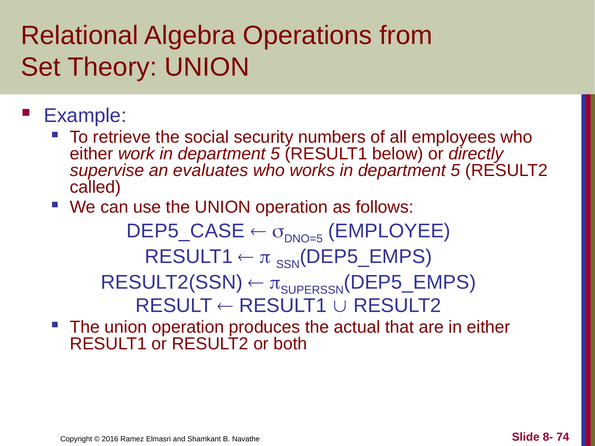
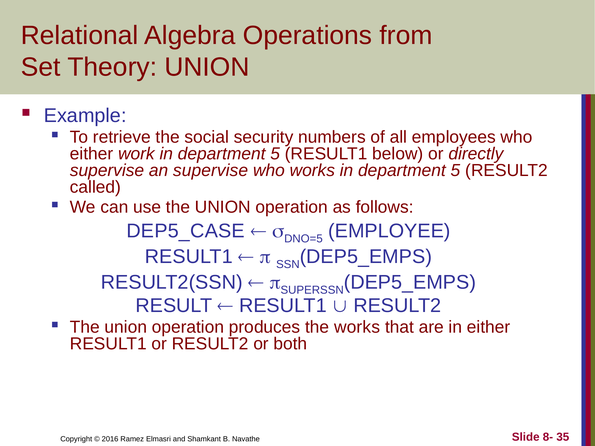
an evaluates: evaluates -> supervise
the actual: actual -> works
74: 74 -> 35
